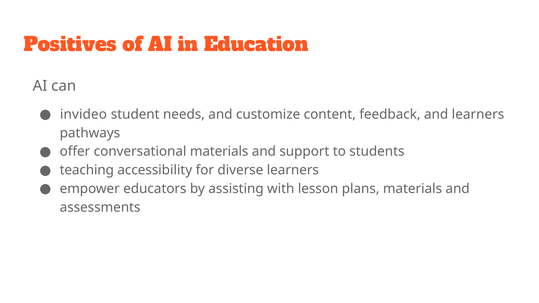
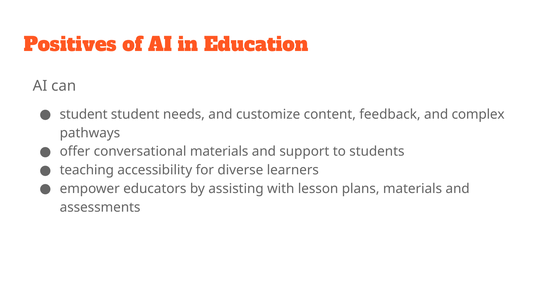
invideo at (83, 114): invideo -> student
and learners: learners -> complex
